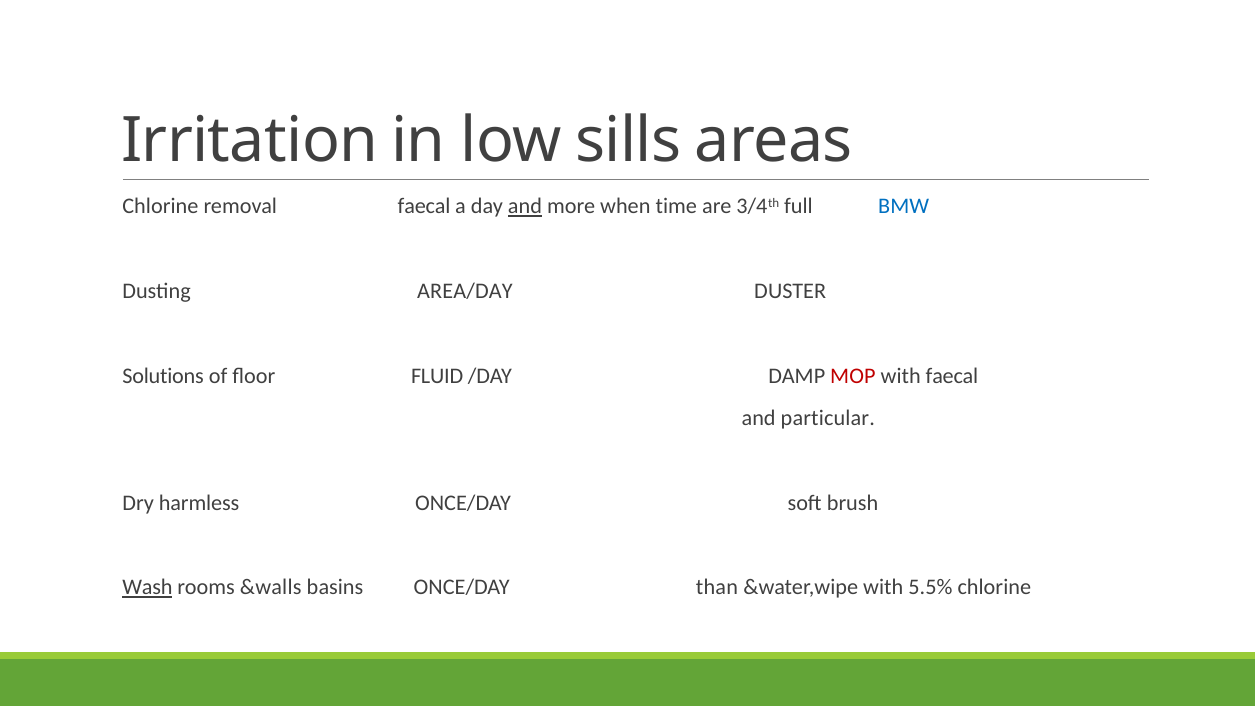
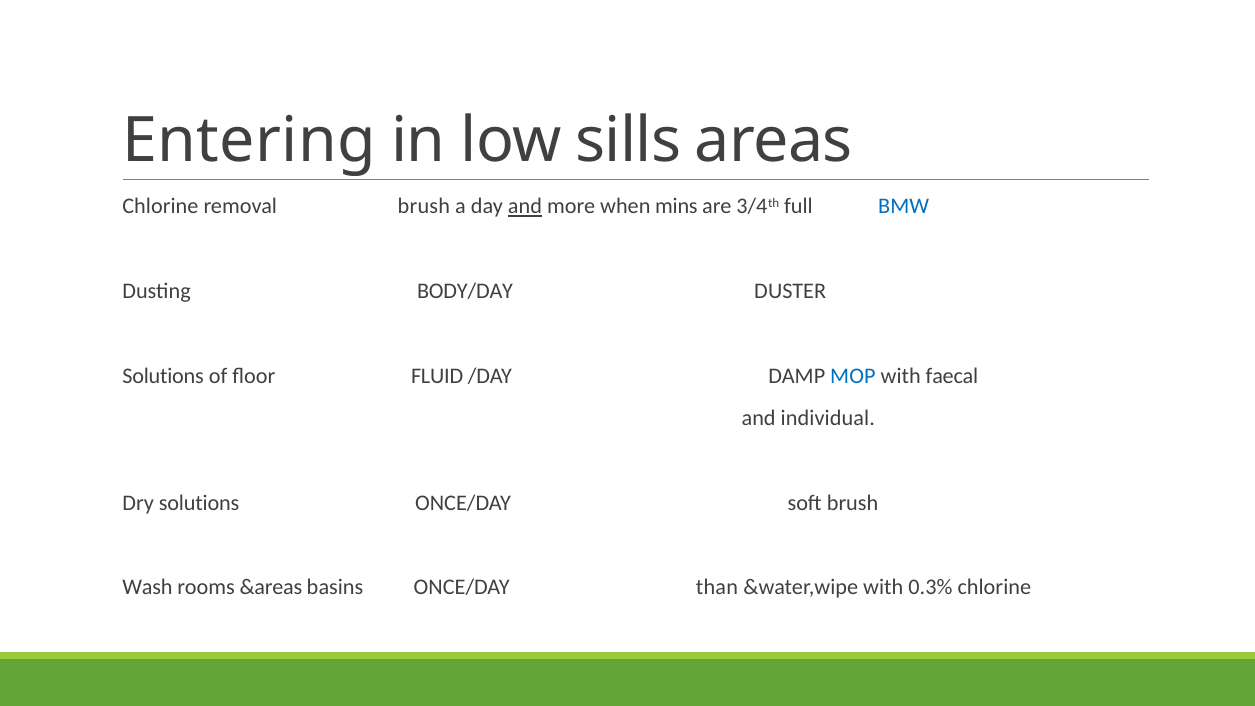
Irritation: Irritation -> Entering
removal faecal: faecal -> brush
time: time -> mins
AREA/DAY: AREA/DAY -> BODY/DAY
MOP colour: red -> blue
particular: particular -> individual
Dry harmless: harmless -> solutions
Wash underline: present -> none
&walls: &walls -> &areas
5.5%: 5.5% -> 0.3%
